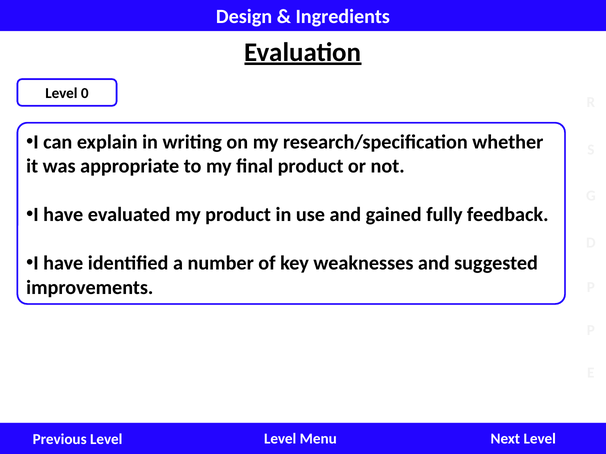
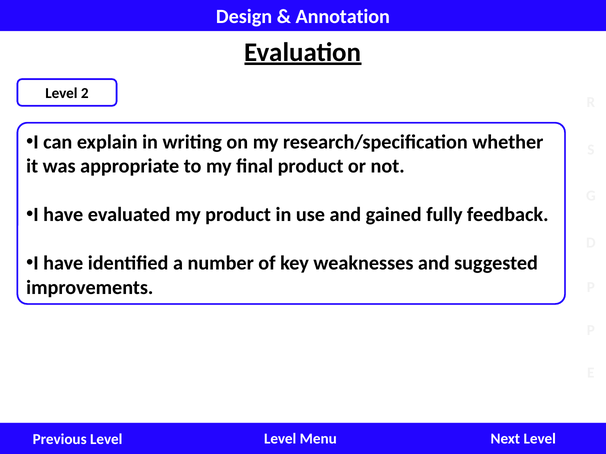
Ingredients: Ingredients -> Annotation
0: 0 -> 2
